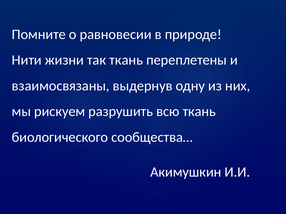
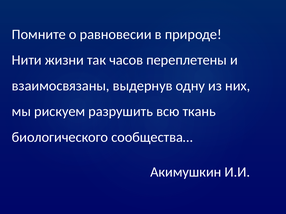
так ткань: ткань -> часов
